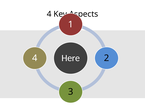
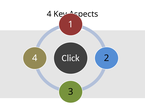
Here: Here -> Click
